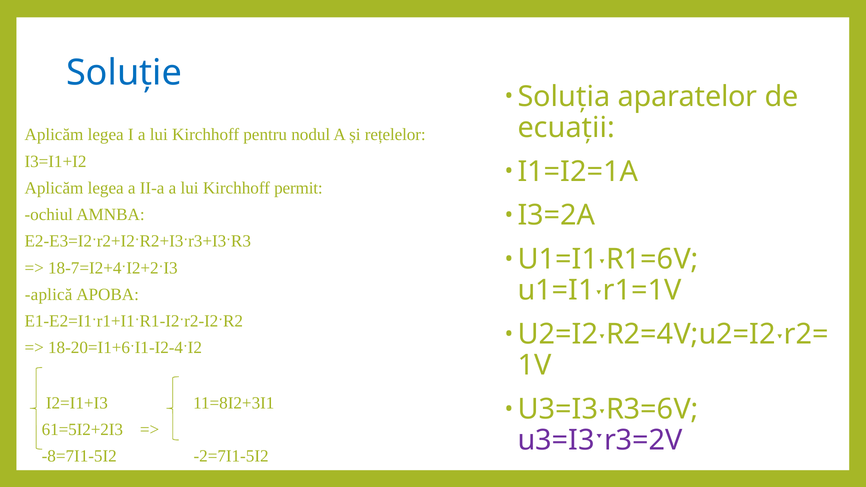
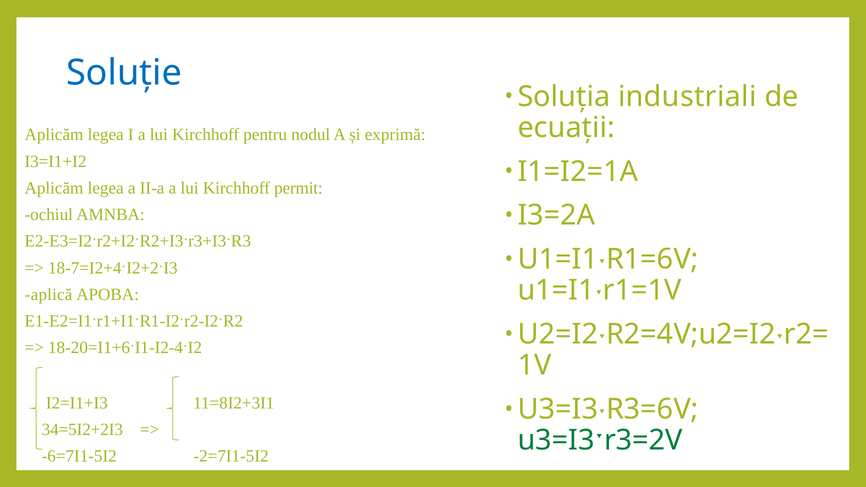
aparatelor: aparatelor -> industriali
rețelelor: rețelelor -> exprimă
61=5I2+2I3: 61=5I2+2I3 -> 34=5I2+2I3
u3=I3ˑr3=2V colour: purple -> green
-8=7I1-5I2: -8=7I1-5I2 -> -6=7I1-5I2
